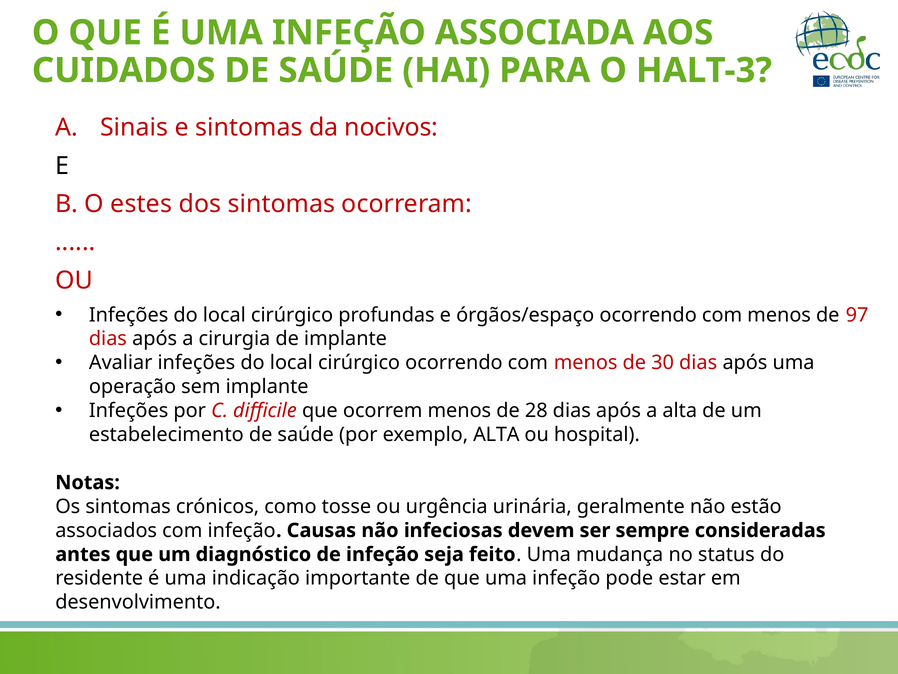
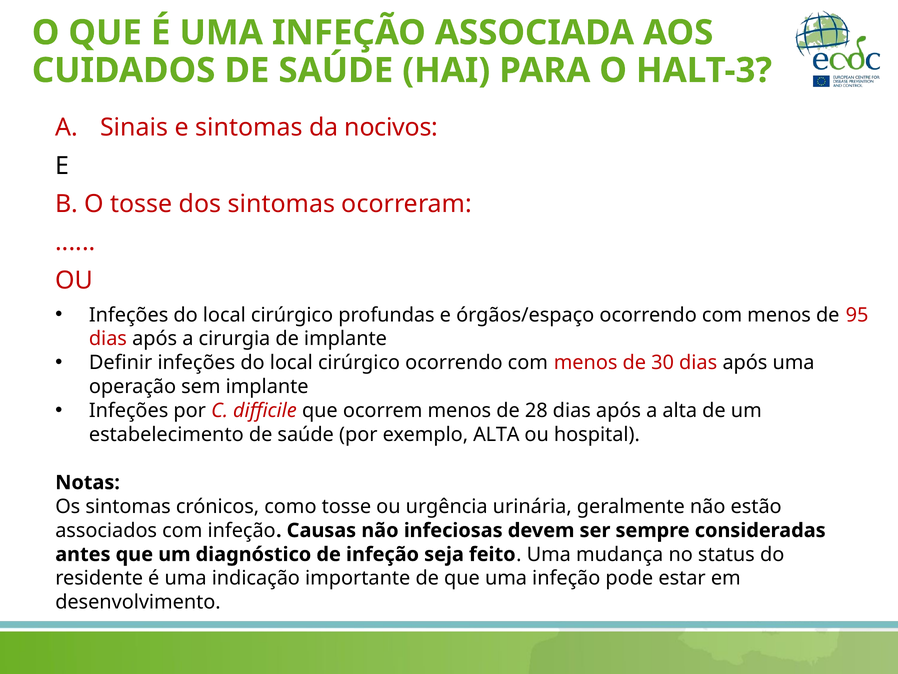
O estes: estes -> tosse
97: 97 -> 95
Avaliar: Avaliar -> Definir
